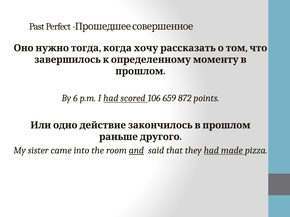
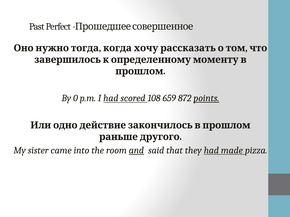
6: 6 -> 0
106: 106 -> 108
points underline: none -> present
